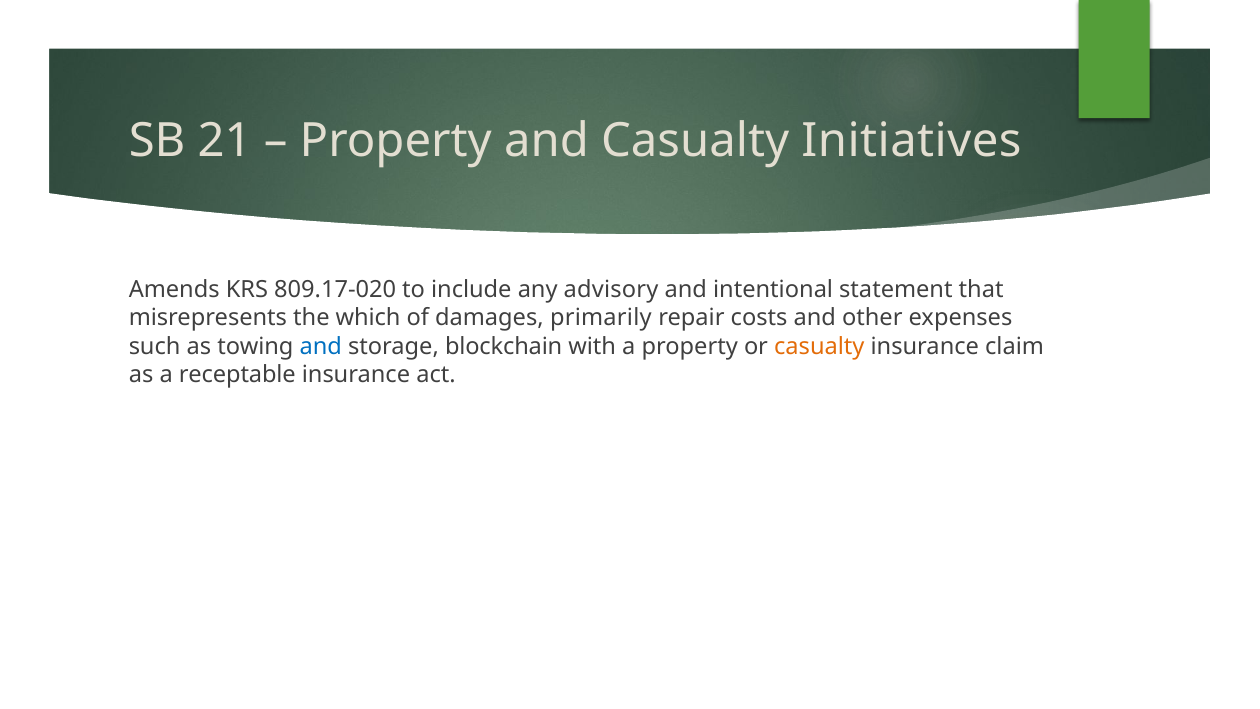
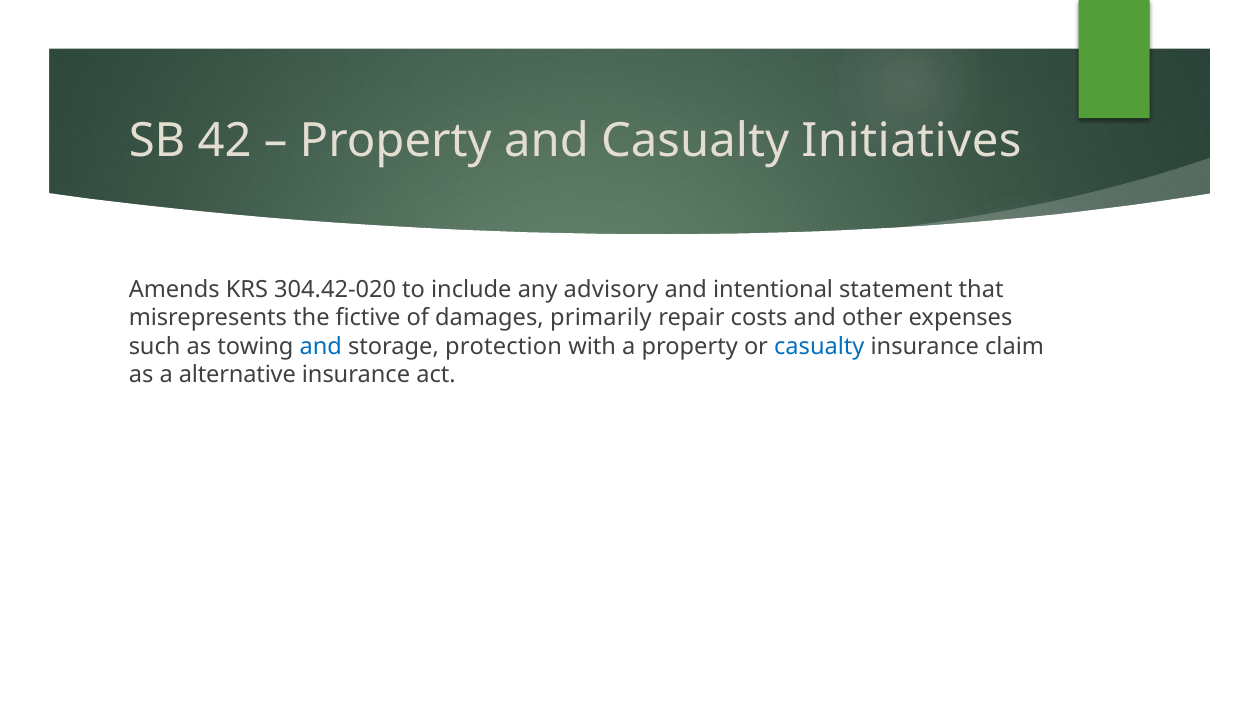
21: 21 -> 42
809.17-020: 809.17-020 -> 304.42-020
which: which -> fictive
blockchain: blockchain -> protection
casualty at (819, 346) colour: orange -> blue
receptable: receptable -> alternative
